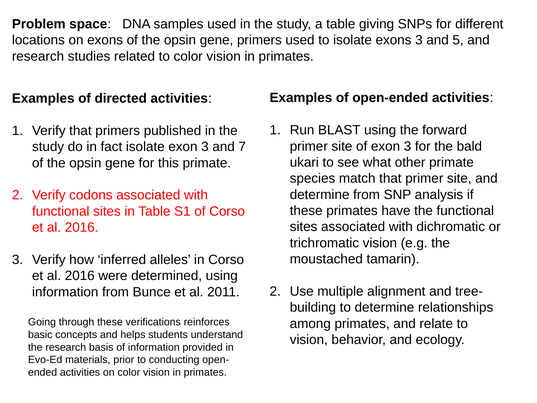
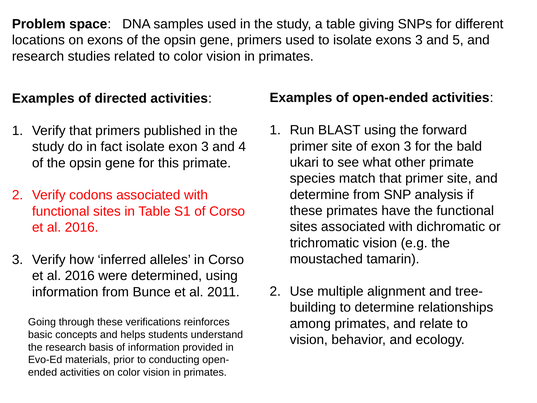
7: 7 -> 4
